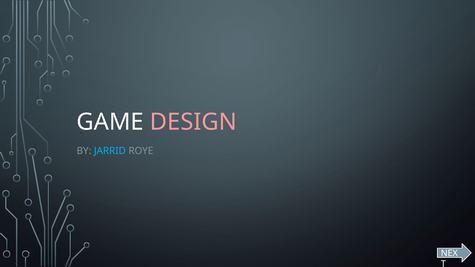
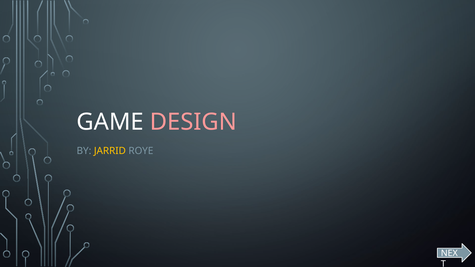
JARRID colour: light blue -> yellow
